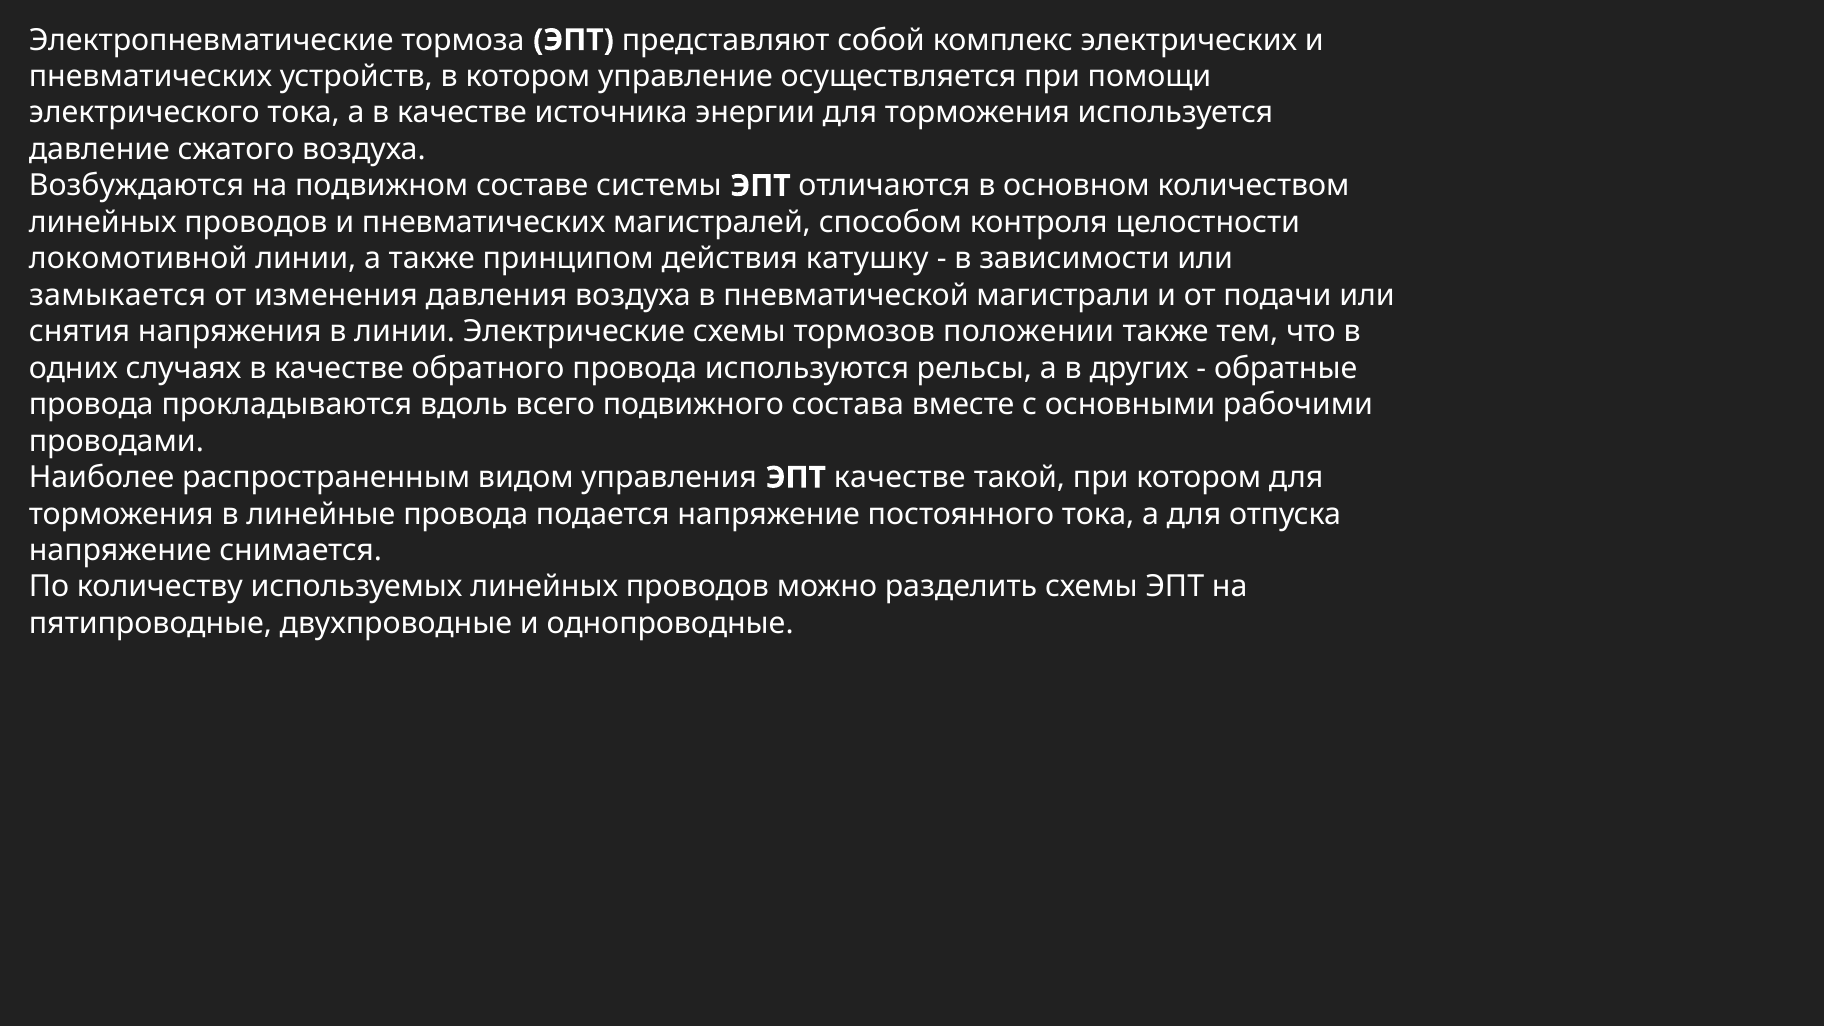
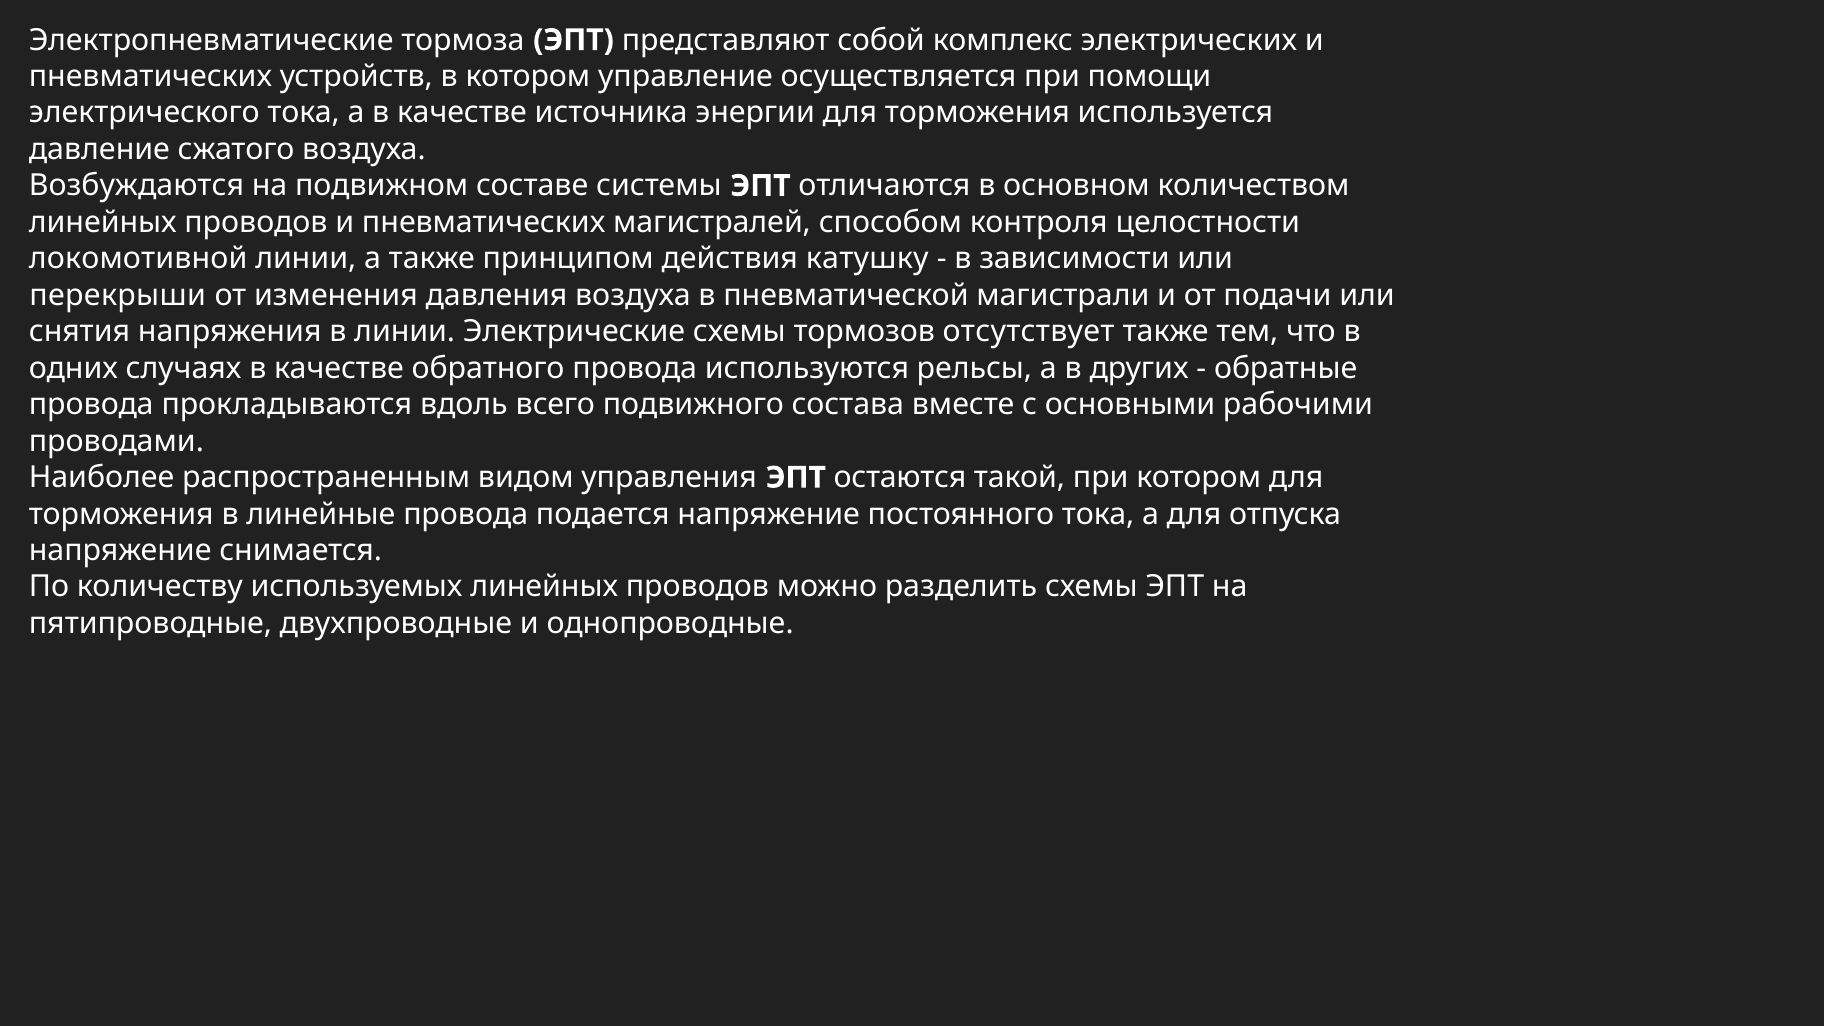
замыкается: замыкается -> перекрыши
положении: положении -> отсутствует
ЭПТ качестве: качестве -> остаются
